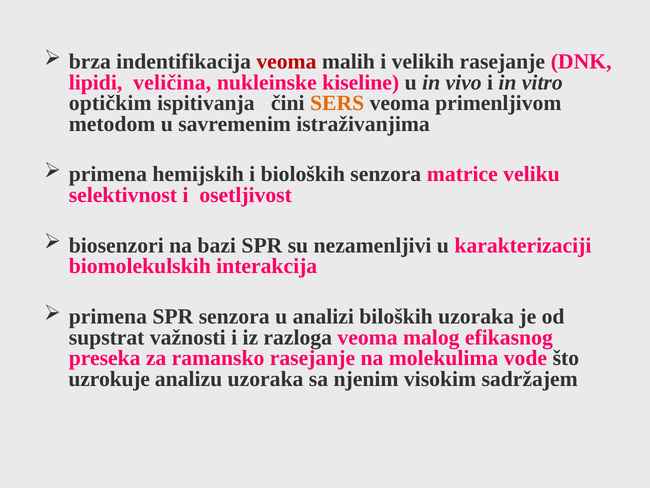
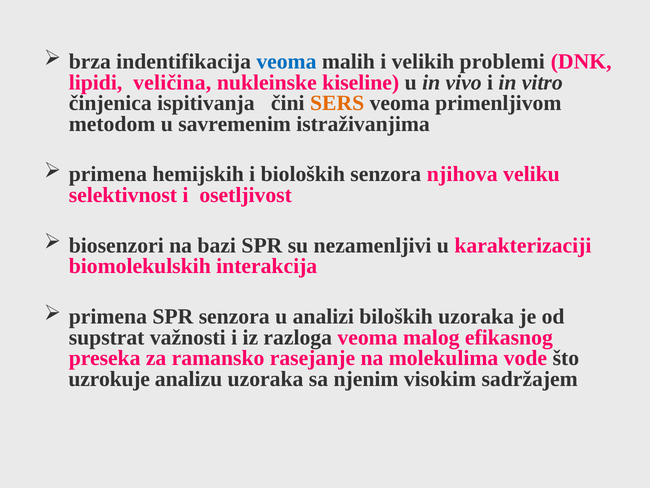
veoma at (286, 61) colour: red -> blue
velikih rasejanje: rasejanje -> problemi
optičkim: optičkim -> činjenica
matrice: matrice -> njihova
